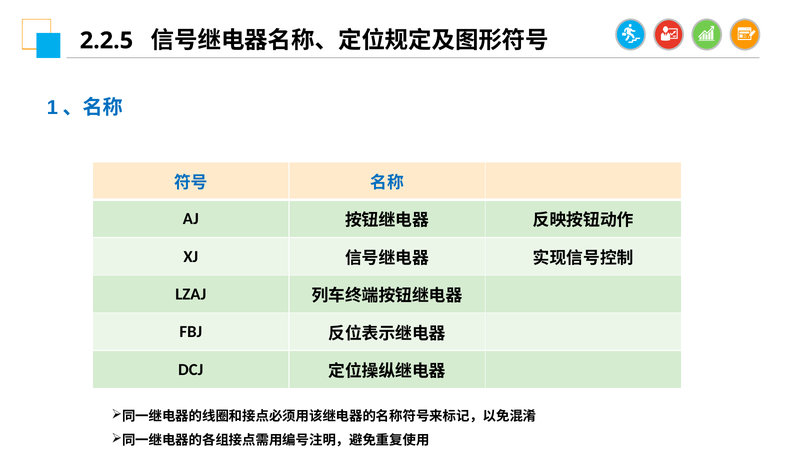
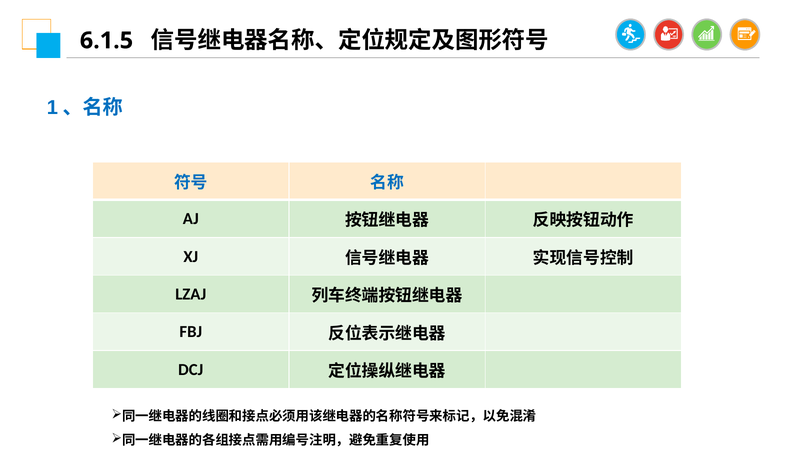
2.2.5: 2.2.5 -> 6.1.5
